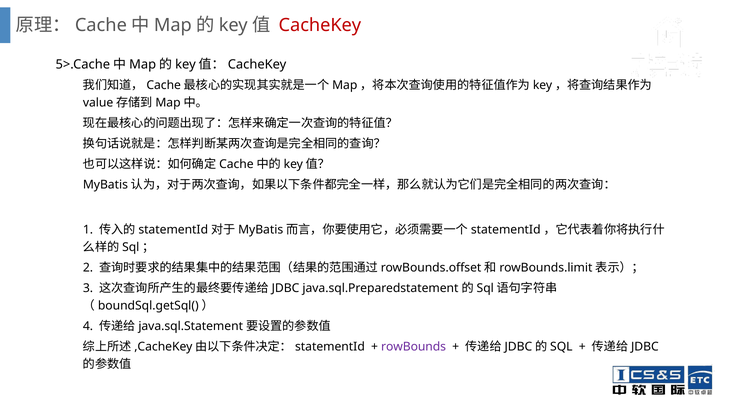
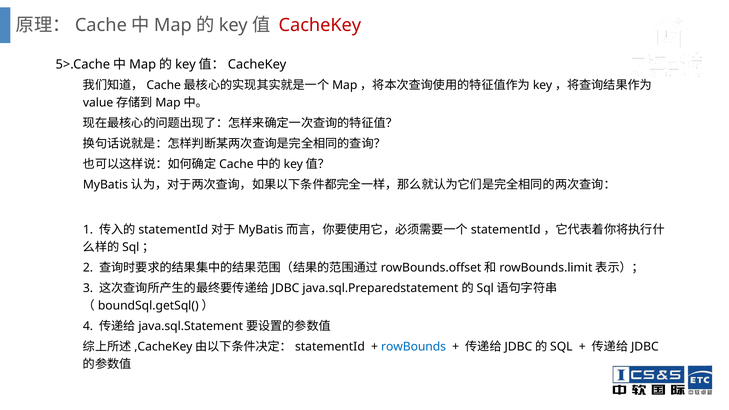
rowBounds colour: purple -> blue
